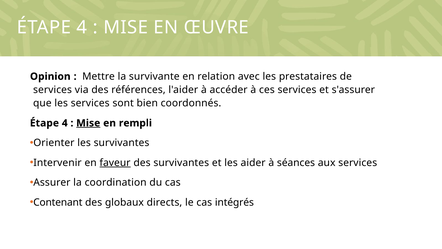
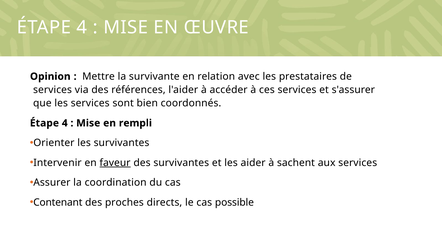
Mise at (88, 123) underline: present -> none
séances: séances -> sachent
globaux: globaux -> proches
intégrés: intégrés -> possible
